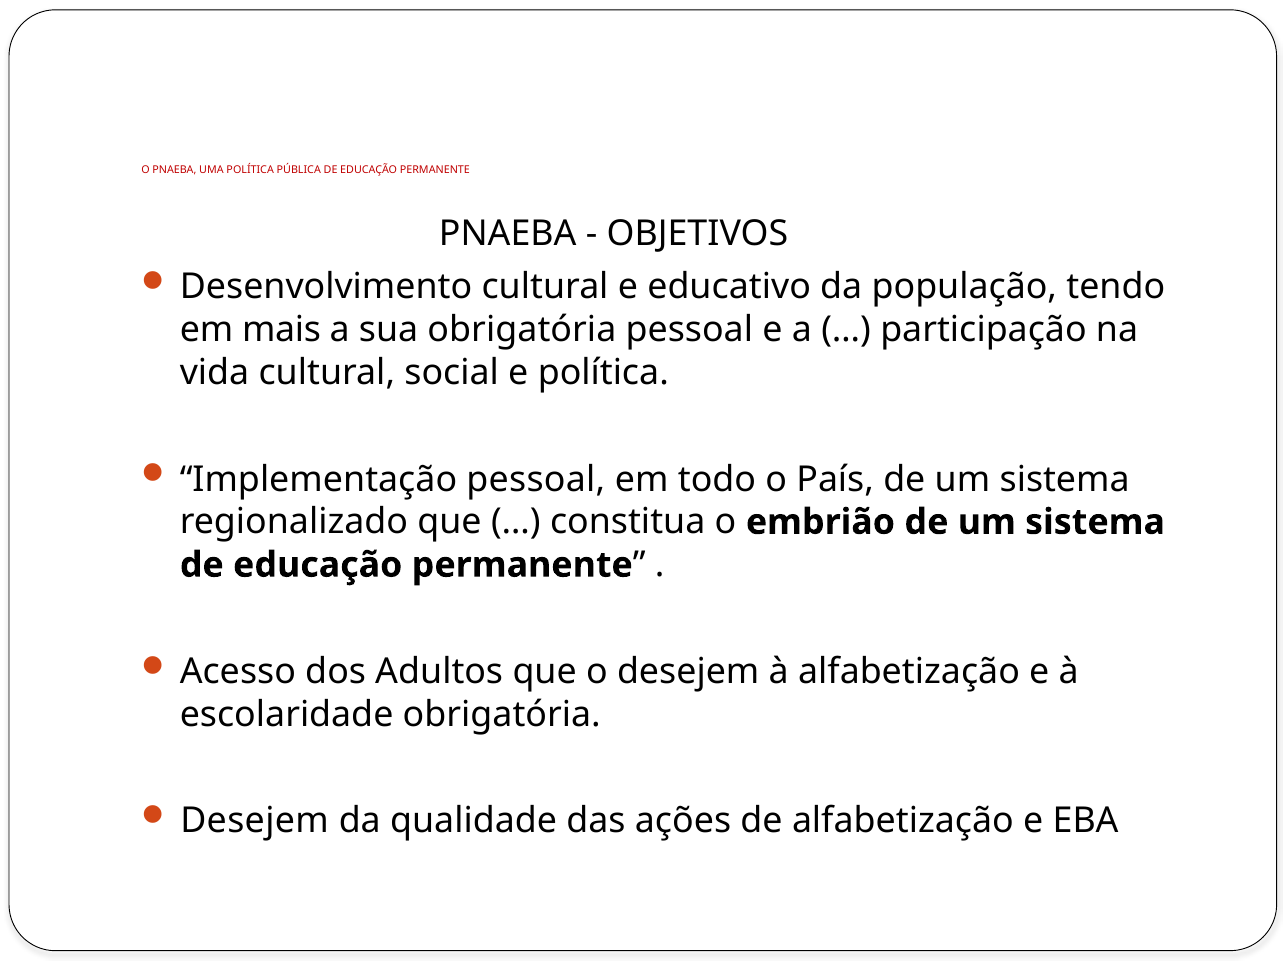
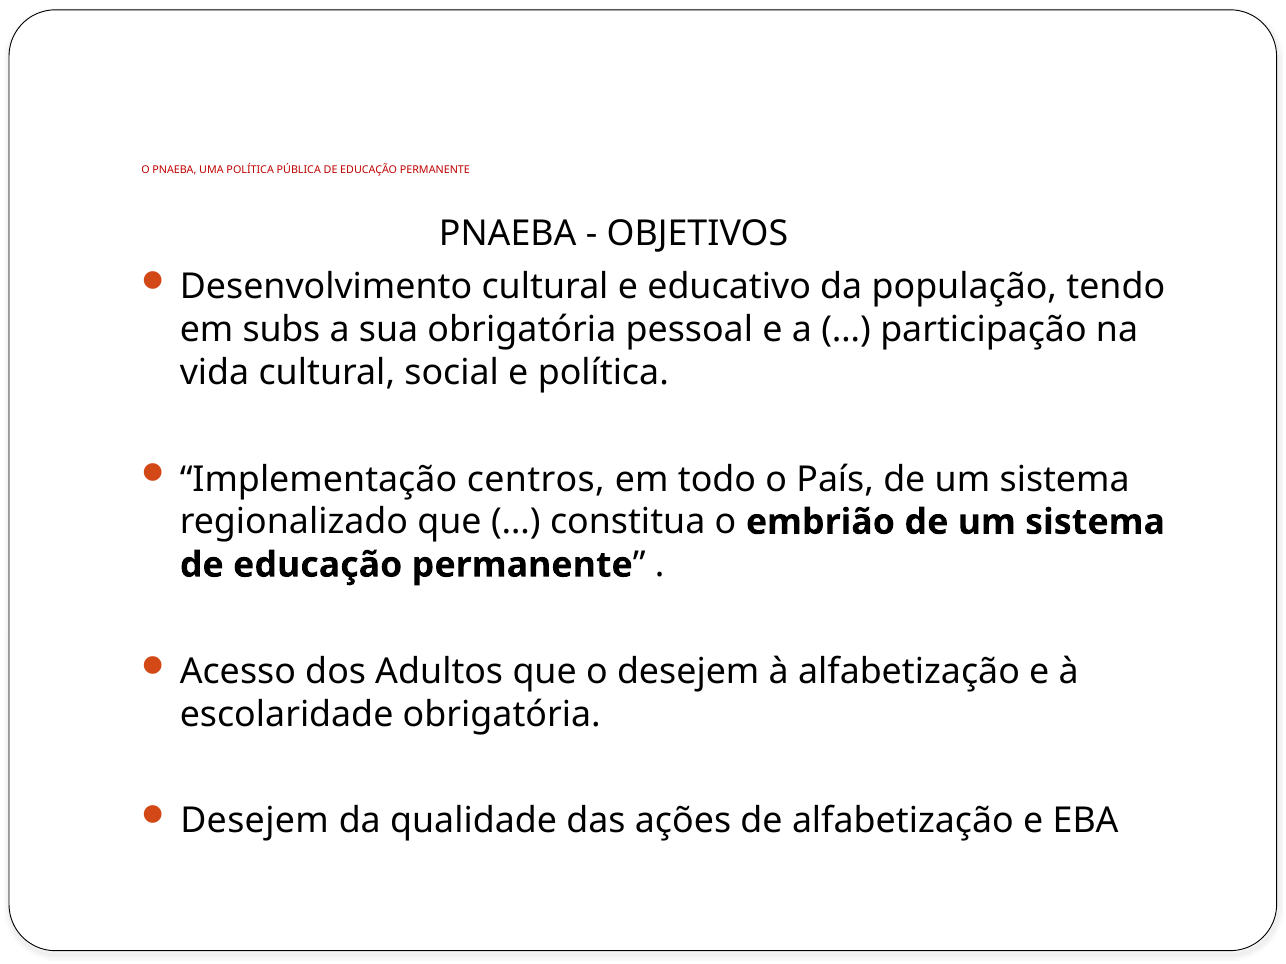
mais: mais -> subs
Implementação pessoal: pessoal -> centros
